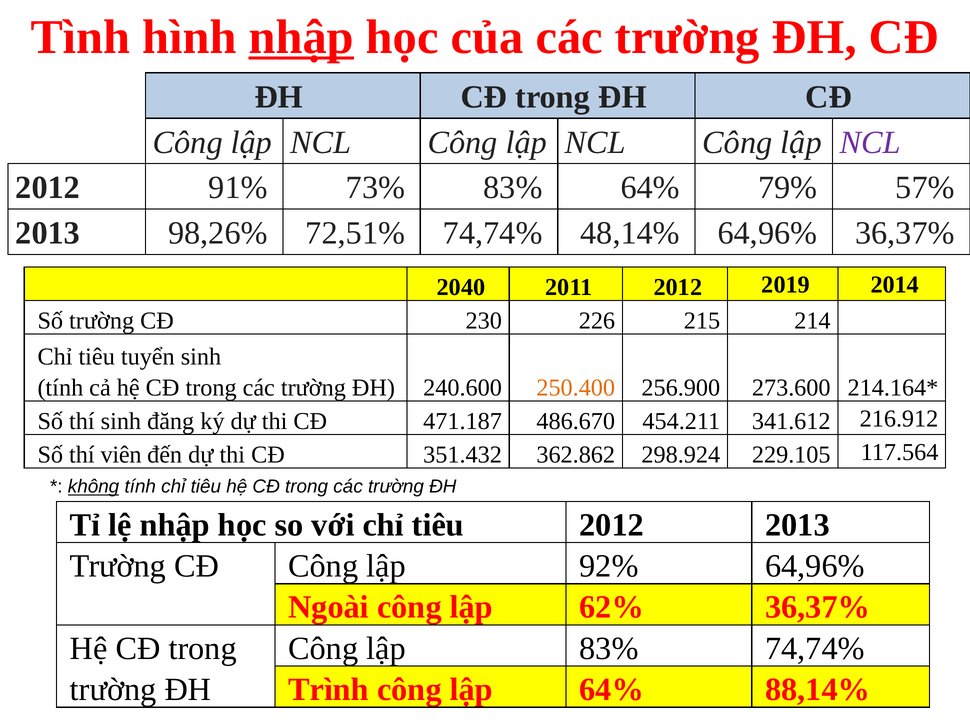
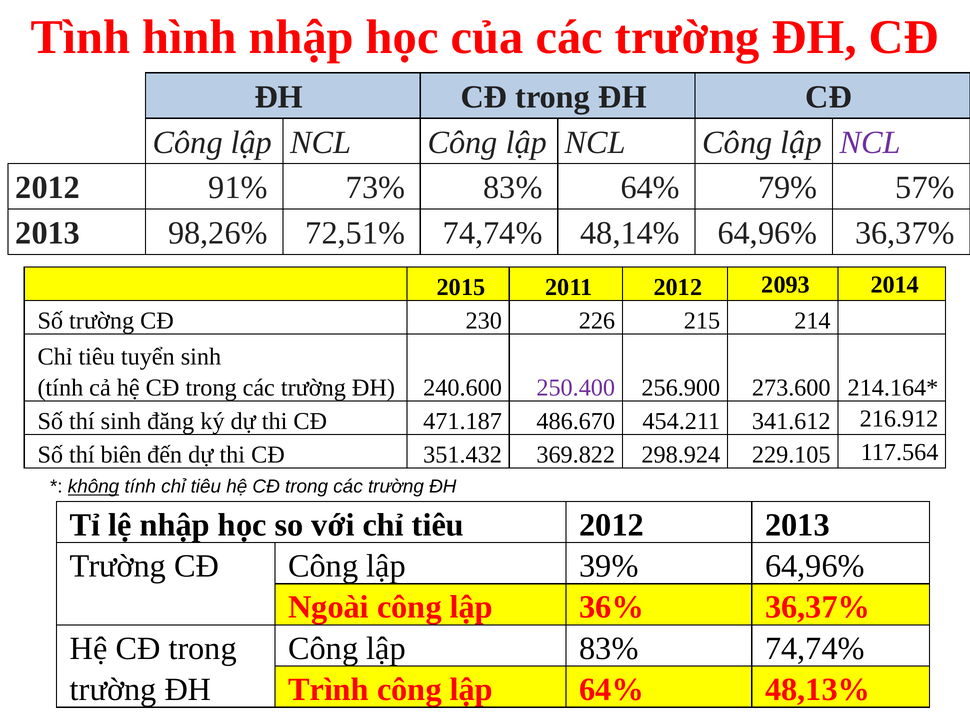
nhập at (301, 37) underline: present -> none
2040: 2040 -> 2015
2019: 2019 -> 2093
250.400 colour: orange -> purple
viên: viên -> biên
362.862: 362.862 -> 369.822
92%: 92% -> 39%
62%: 62% -> 36%
88,14%: 88,14% -> 48,13%
